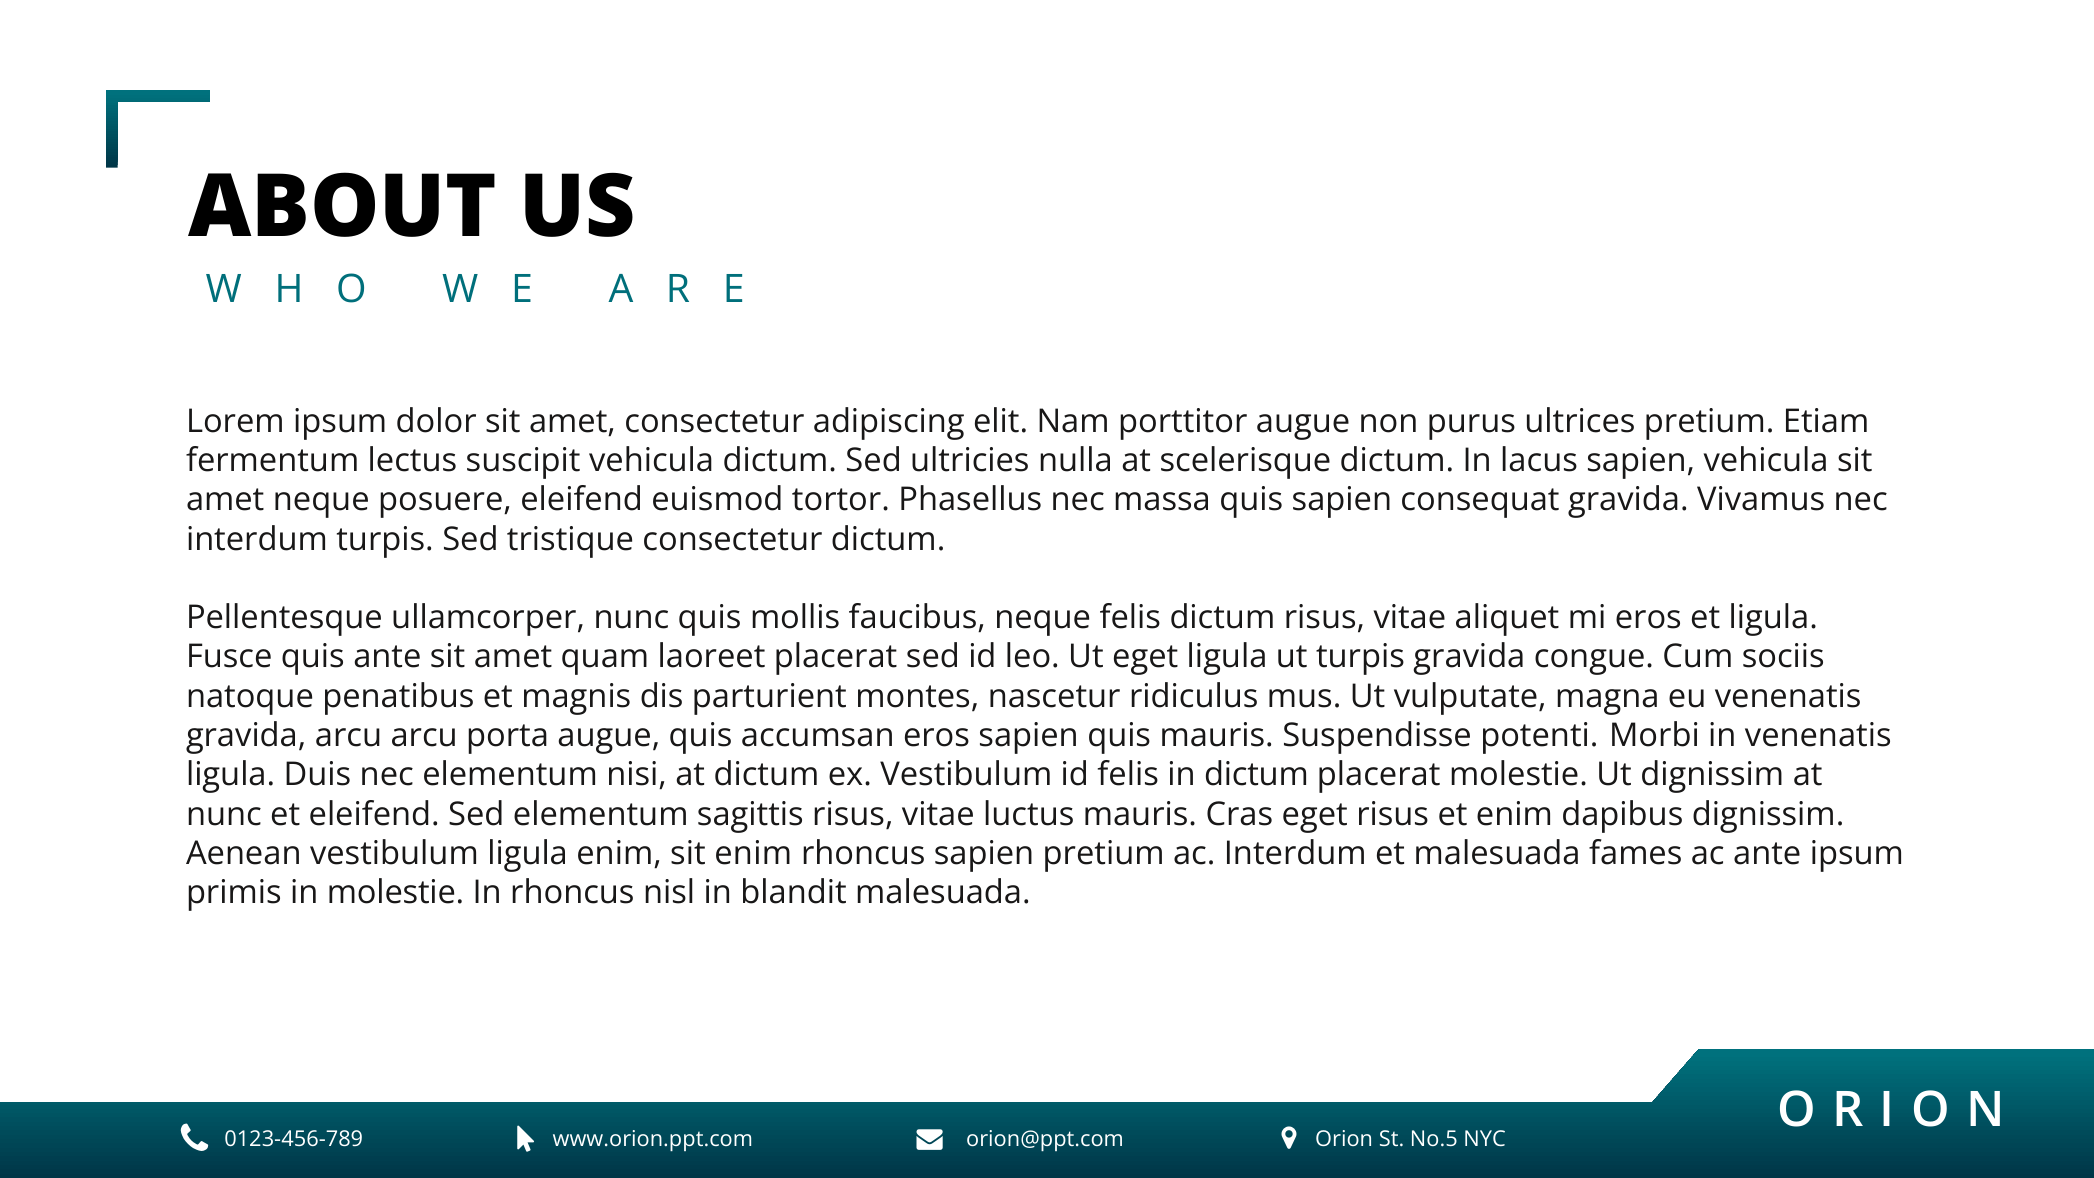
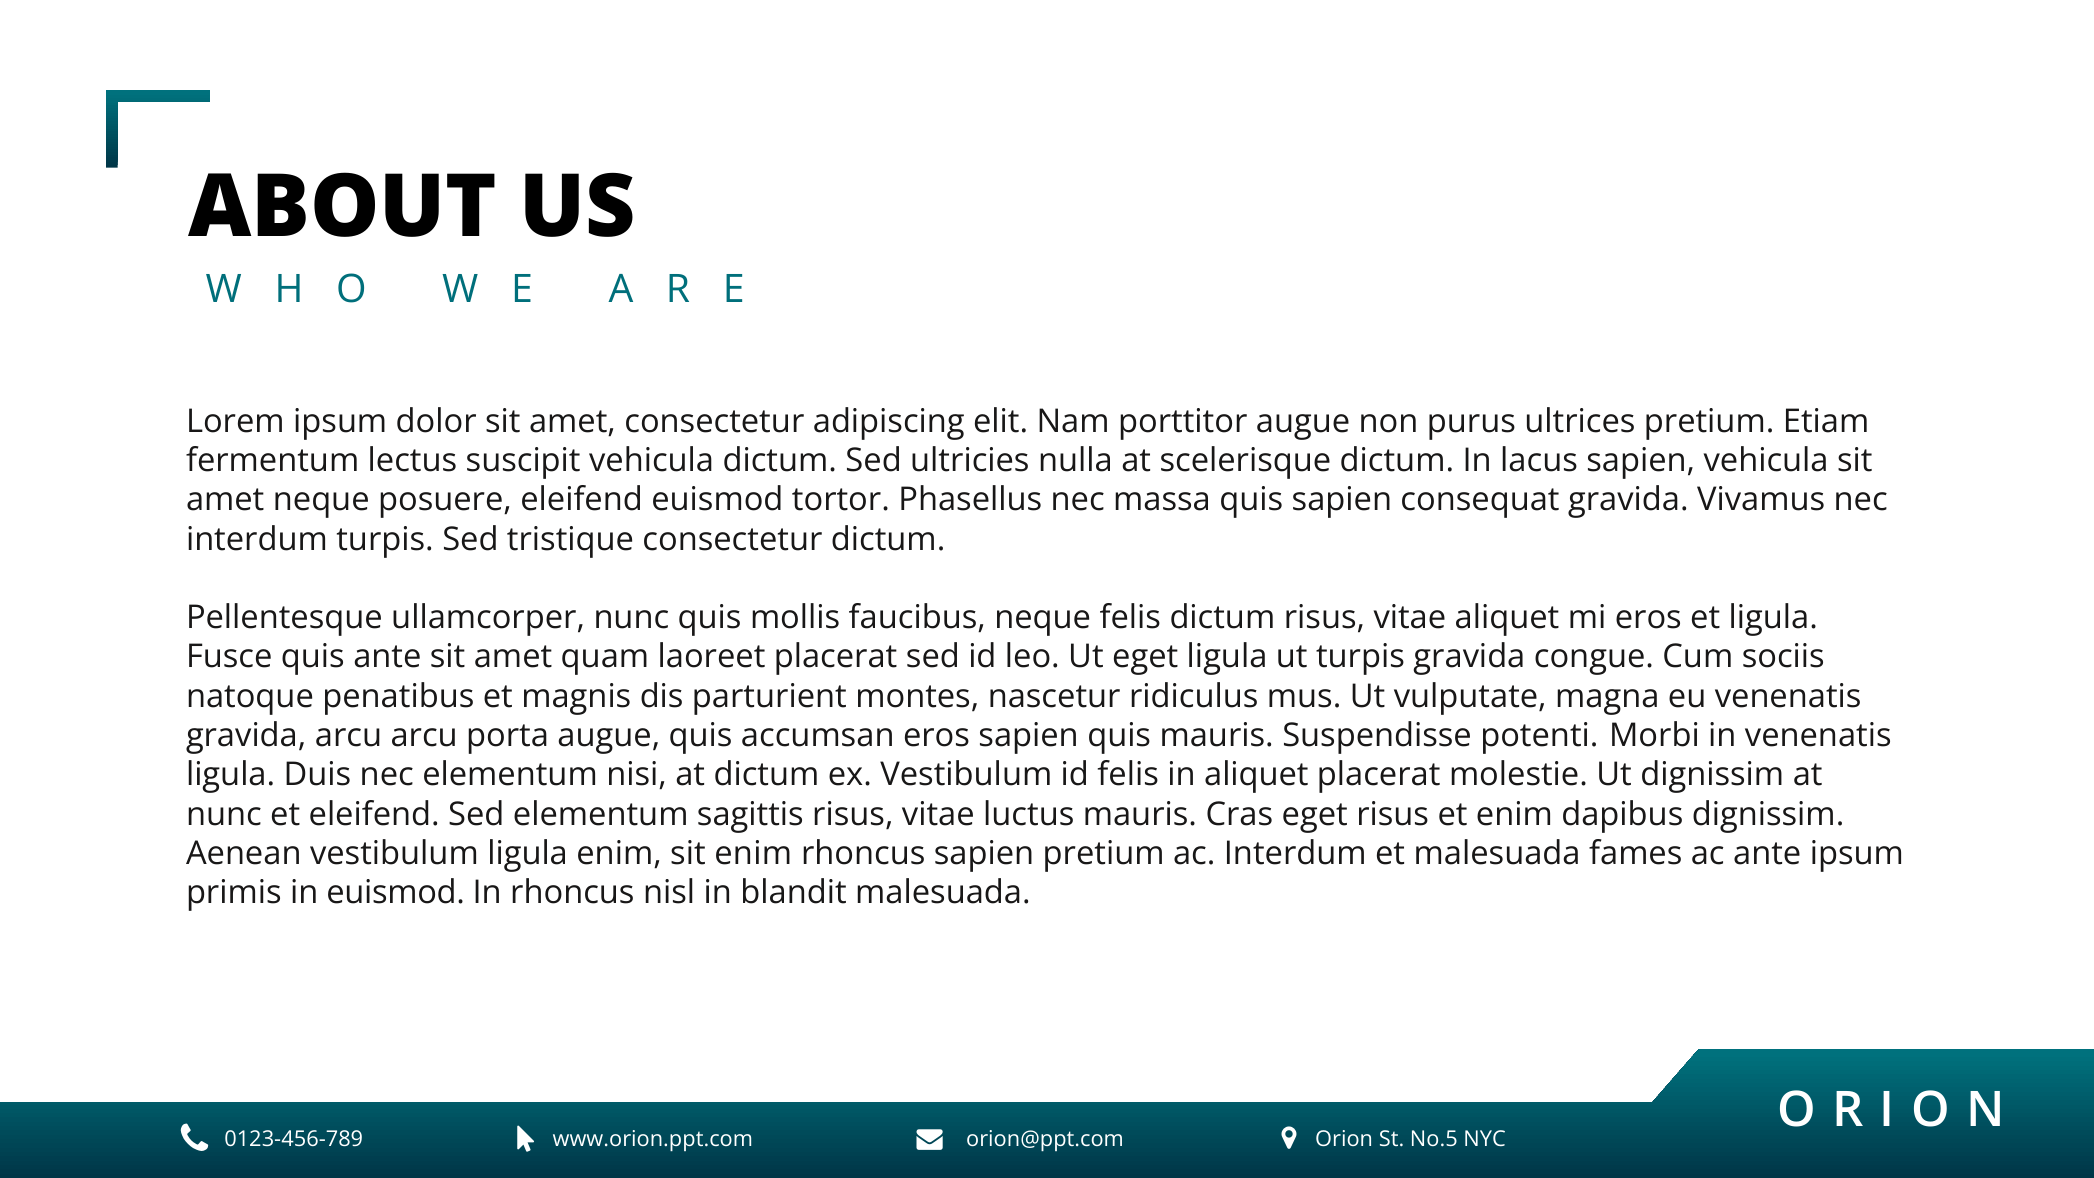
in dictum: dictum -> aliquet
in molestie: molestie -> euismod
